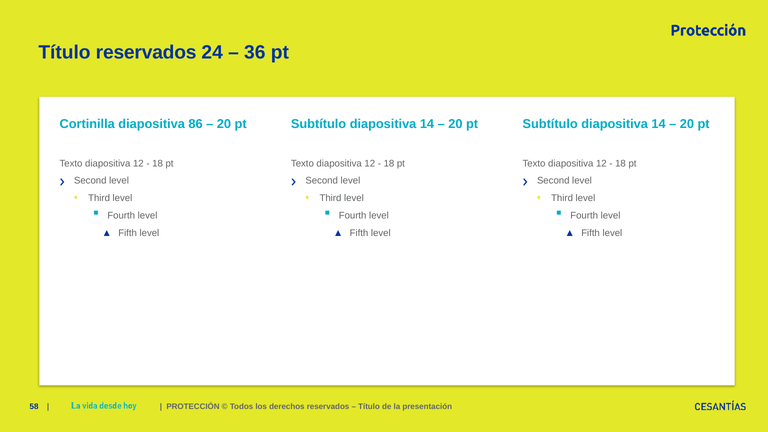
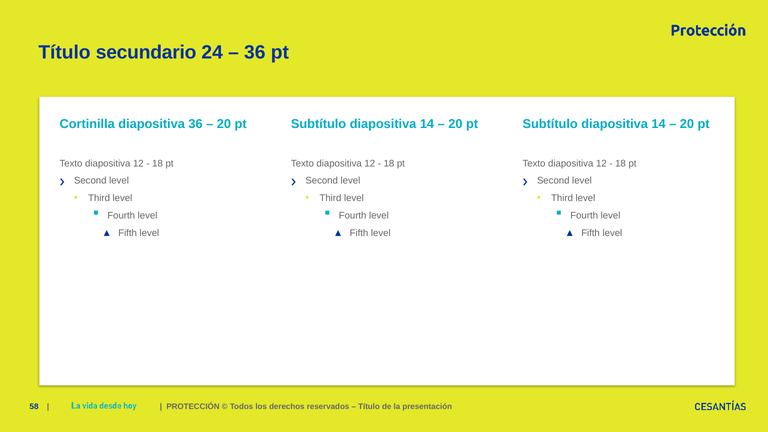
Título reservados: reservados -> secundario
diapositiva 86: 86 -> 36
